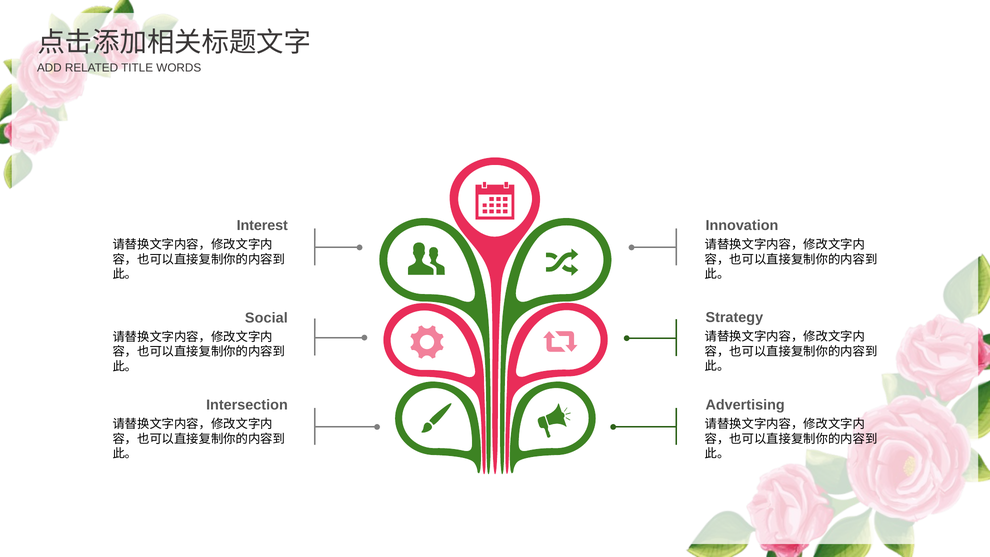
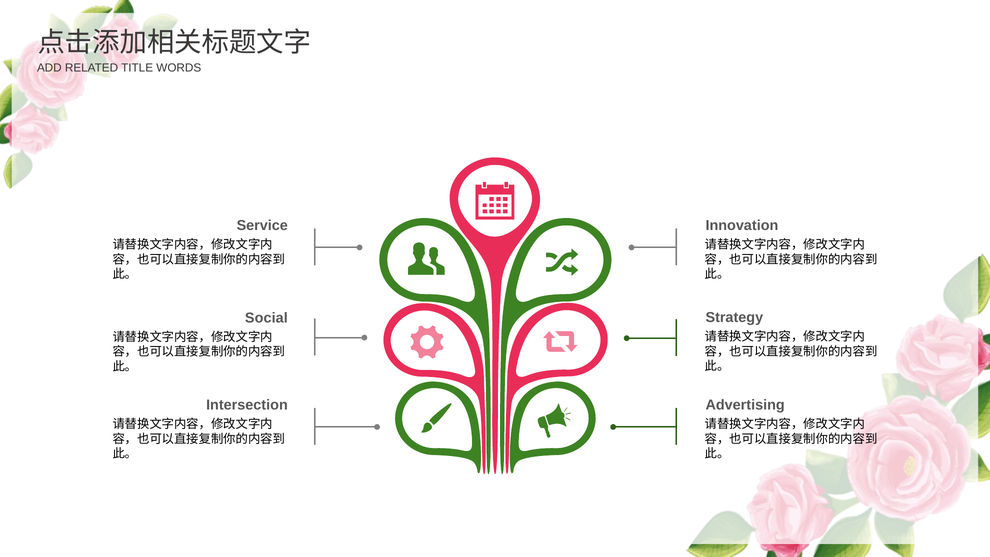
Interest: Interest -> Service
